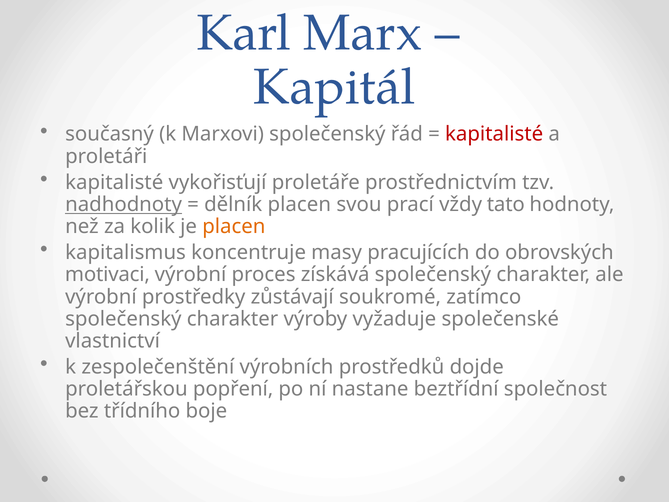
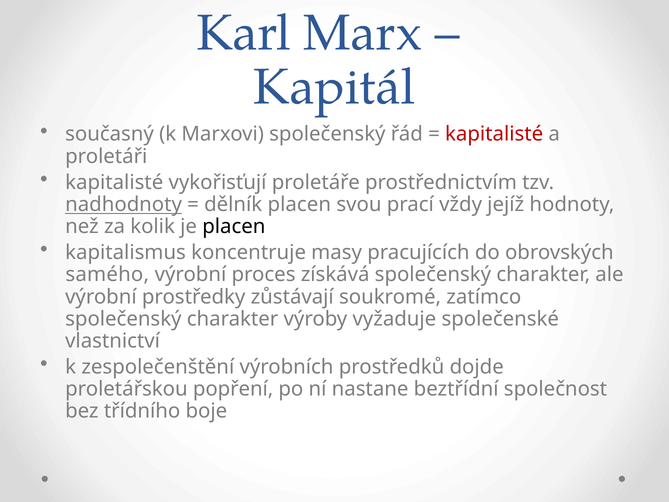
tato: tato -> jejíž
placen at (234, 226) colour: orange -> black
motivaci: motivaci -> samého
